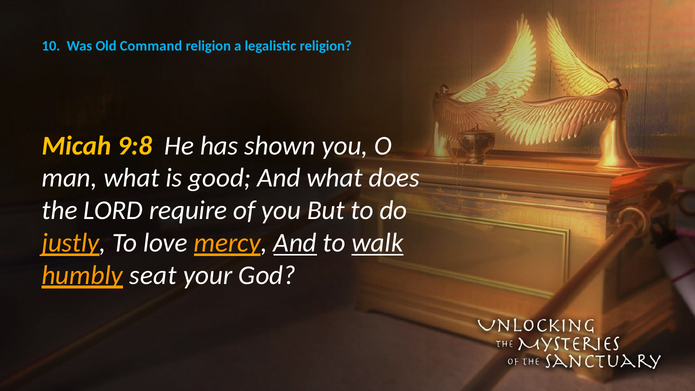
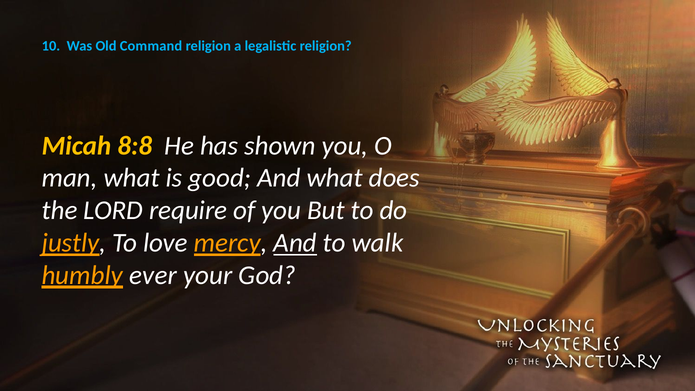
9:8: 9:8 -> 8:8
walk underline: present -> none
seat: seat -> ever
